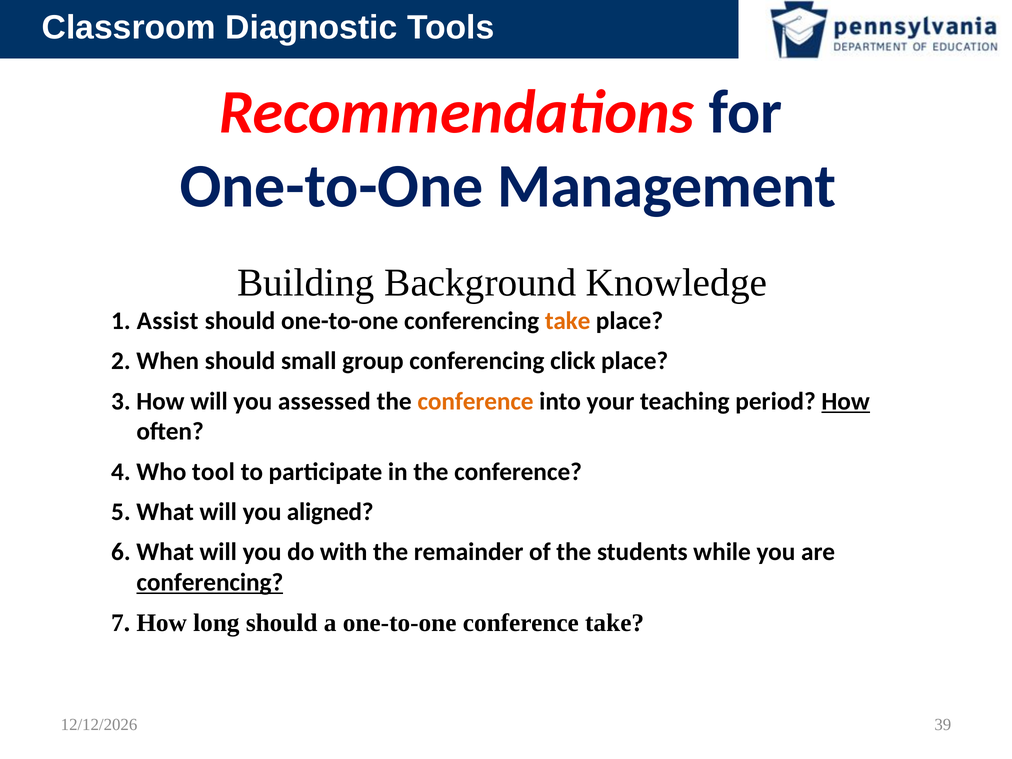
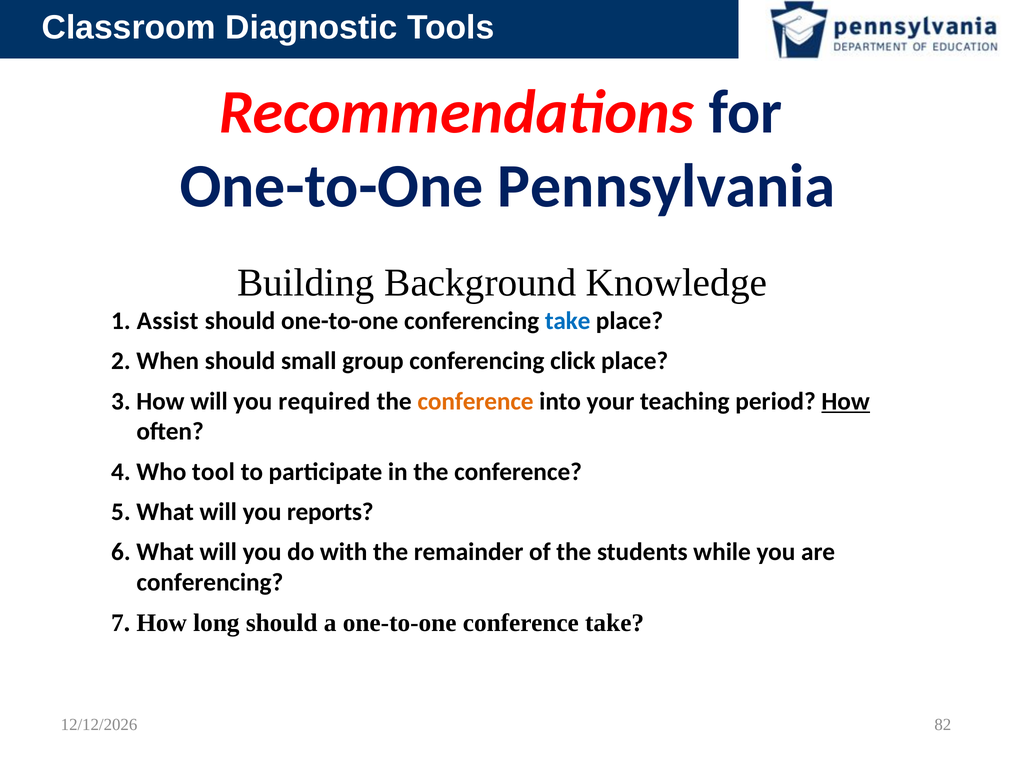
Management: Management -> Pennsylvania
take at (568, 321) colour: orange -> blue
assessed: assessed -> required
aligned: aligned -> reports
conferencing at (210, 582) underline: present -> none
39: 39 -> 82
